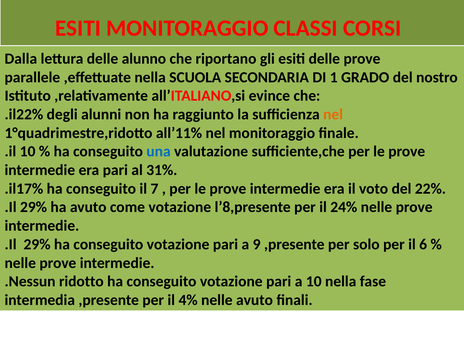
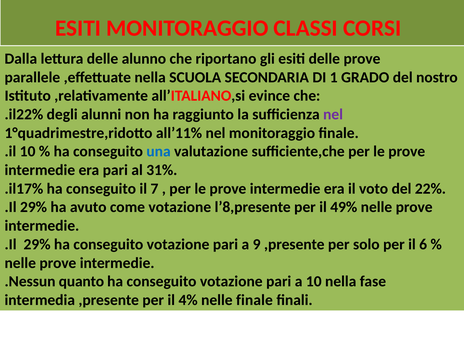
nel at (333, 114) colour: orange -> purple
24%: 24% -> 49%
ridotto: ridotto -> quanto
nelle avuto: avuto -> finale
